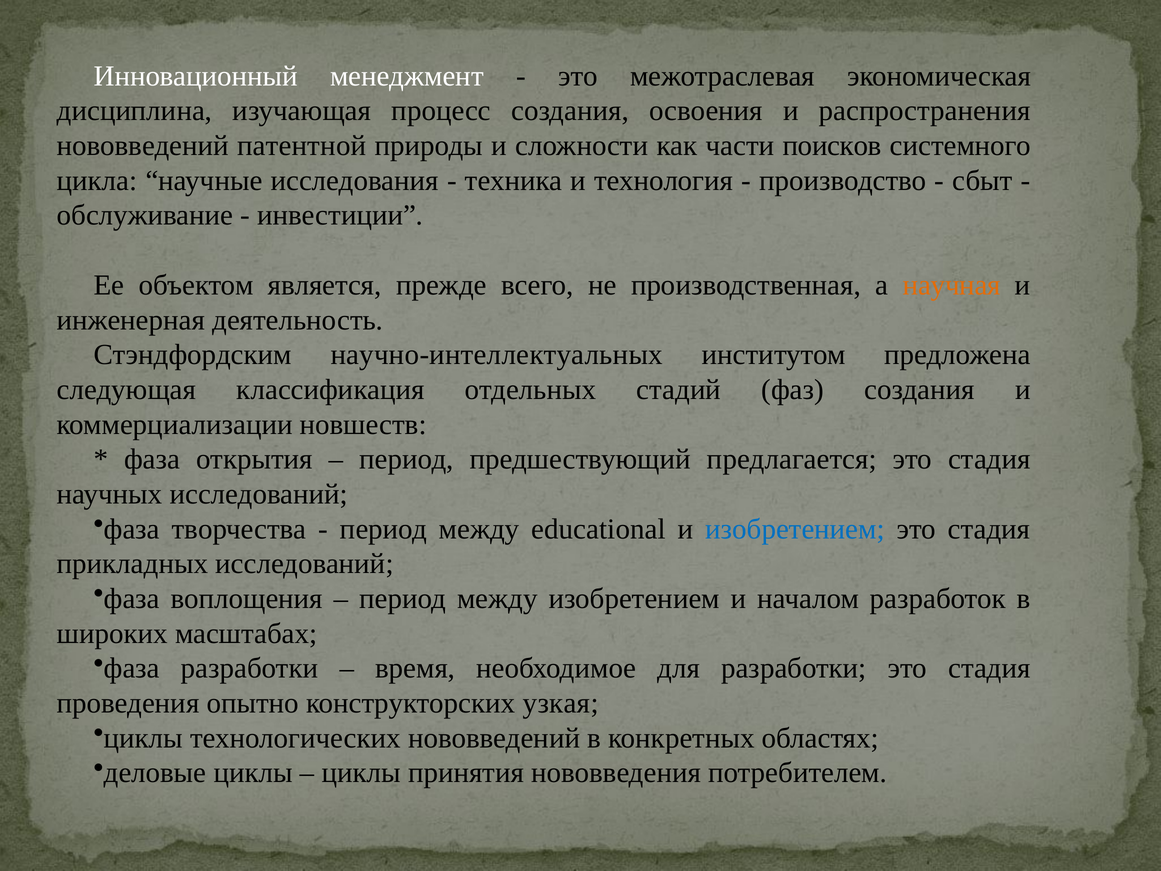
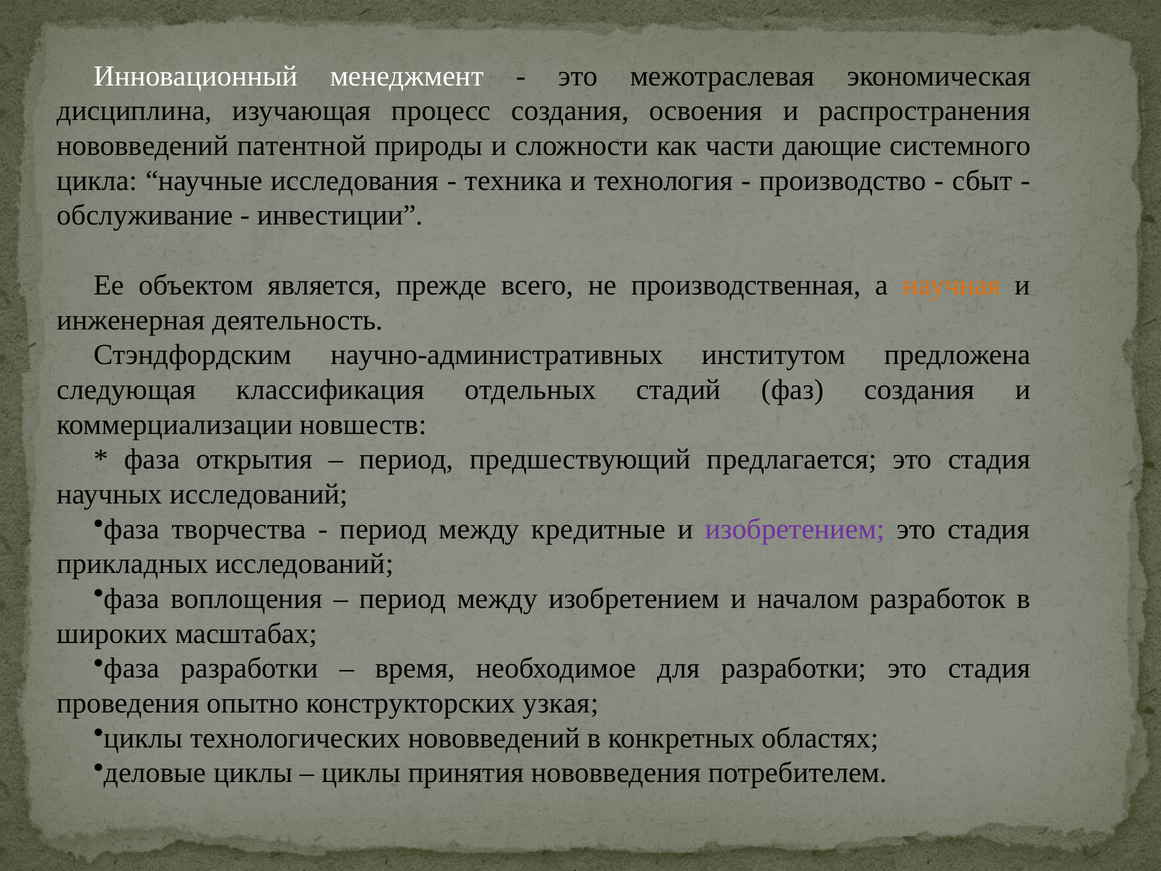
поисков: поисков -> дающие
научно-интеллектуальных: научно-интеллектуальных -> научно-административных
educational: educational -> кредитные
изобретением at (795, 529) colour: blue -> purple
